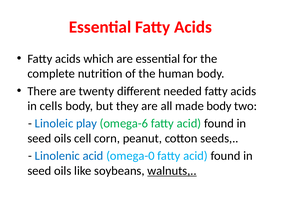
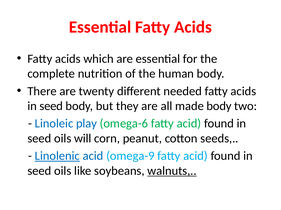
cells at (51, 106): cells -> seed
cell: cell -> will
Linolenic underline: none -> present
omega-0: omega-0 -> omega-9
